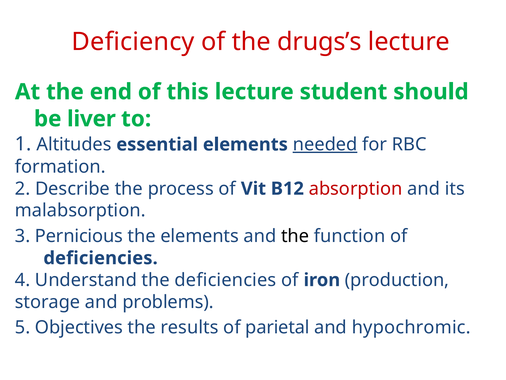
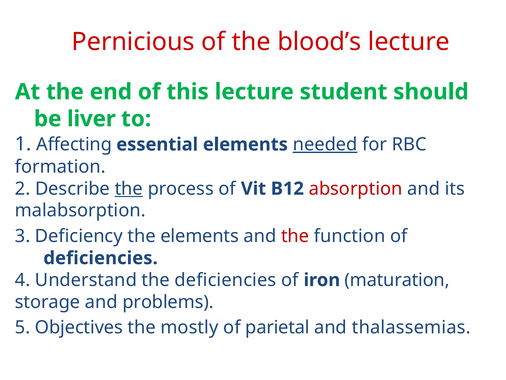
Deficiency: Deficiency -> Pernicious
drugs’s: drugs’s -> blood’s
Altitudes: Altitudes -> Affecting
the at (129, 188) underline: none -> present
Pernicious: Pernicious -> Deficiency
the at (295, 236) colour: black -> red
production: production -> maturation
results: results -> mostly
hypochromic: hypochromic -> thalassemias
